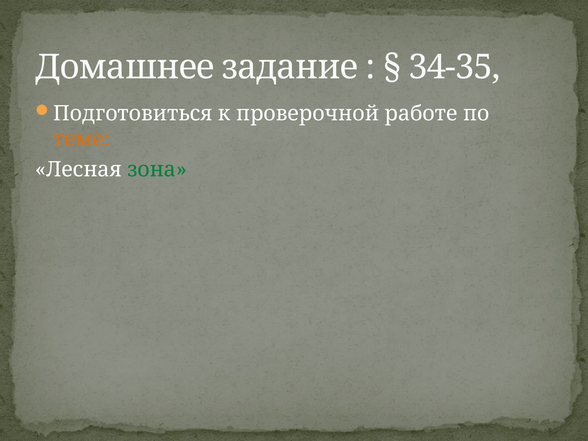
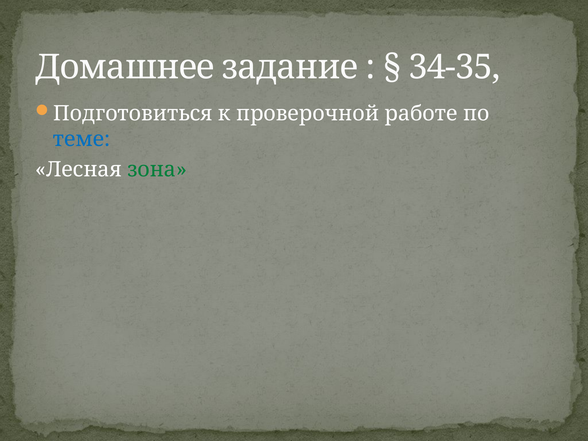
теме colour: orange -> blue
